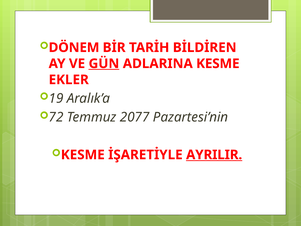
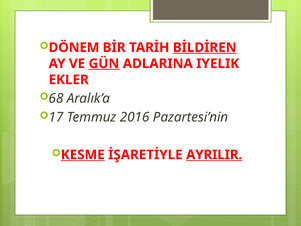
BİLDİREN underline: none -> present
ADLARINA KESME: KESME -> IYELIK
19: 19 -> 68
72: 72 -> 17
2077: 2077 -> 2016
KESME at (83, 155) underline: none -> present
